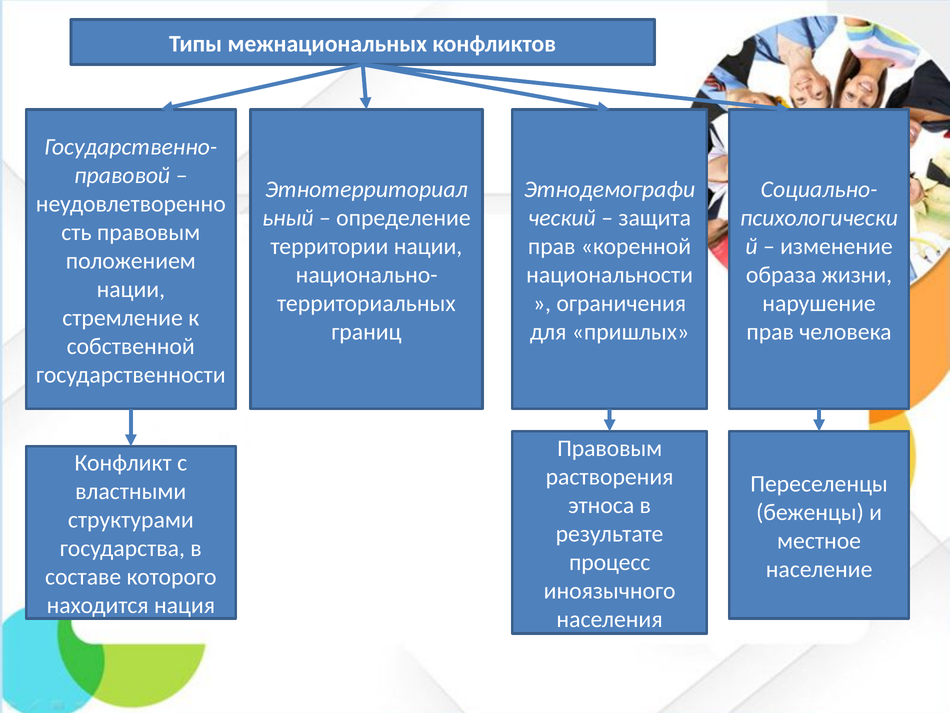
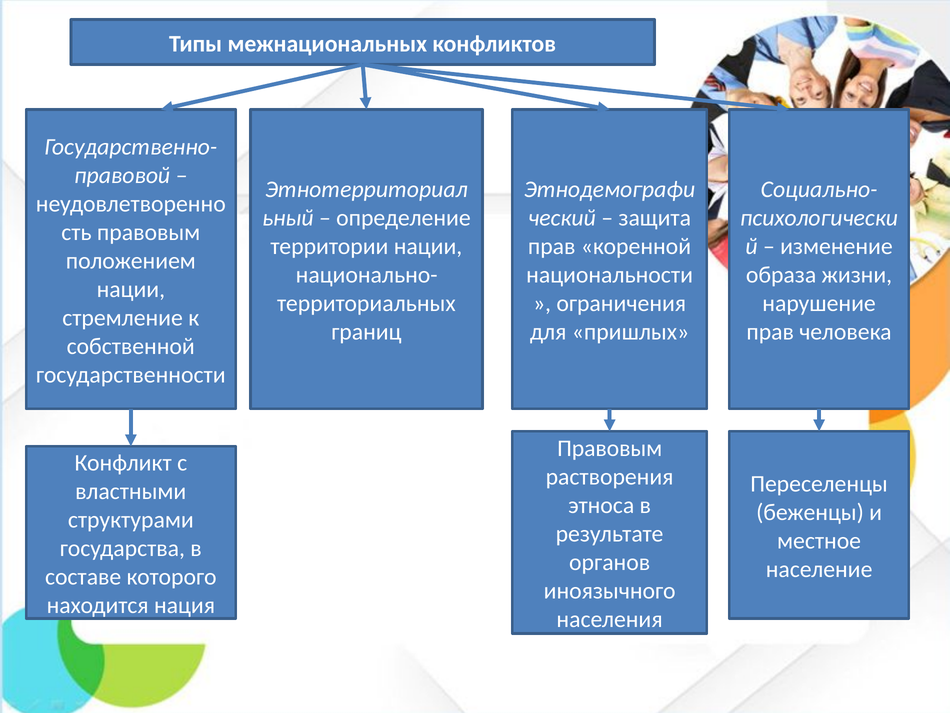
процесс: процесс -> органов
